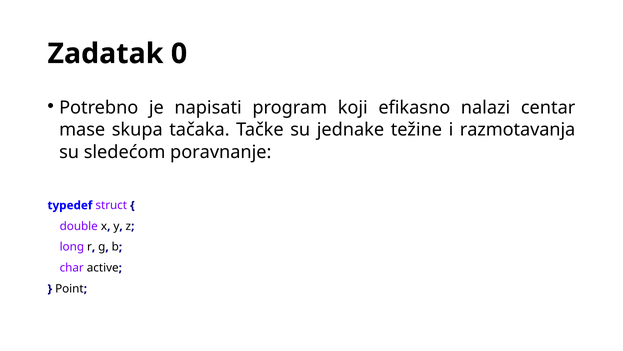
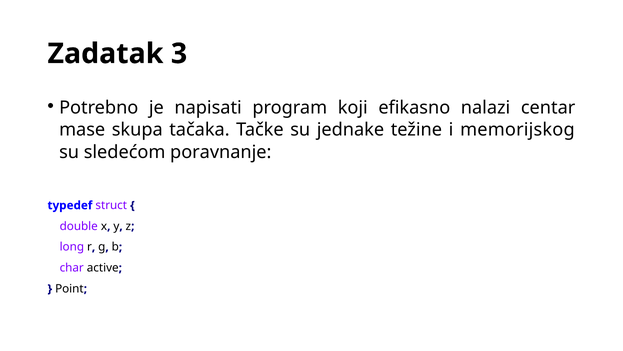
0: 0 -> 3
razmotavanja: razmotavanja -> memorijskog
